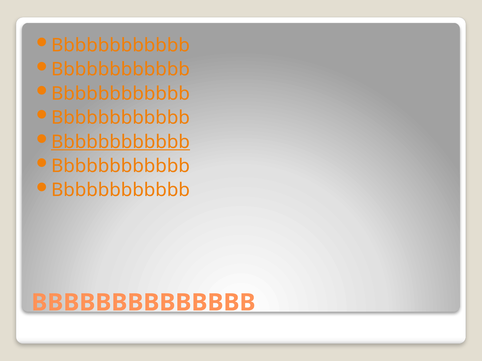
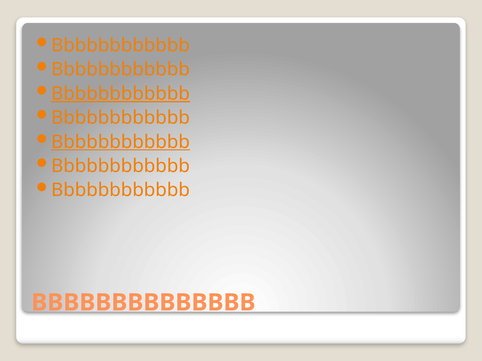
Bbbbbbbbbbbb at (121, 94) underline: none -> present
